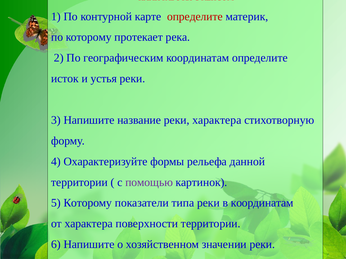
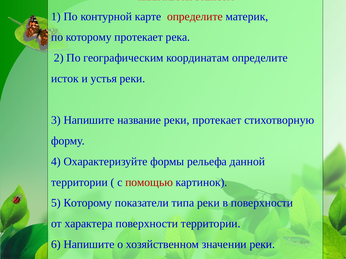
реки характера: характера -> протекает
помощью colour: purple -> red
в координатам: координатам -> поверхности
